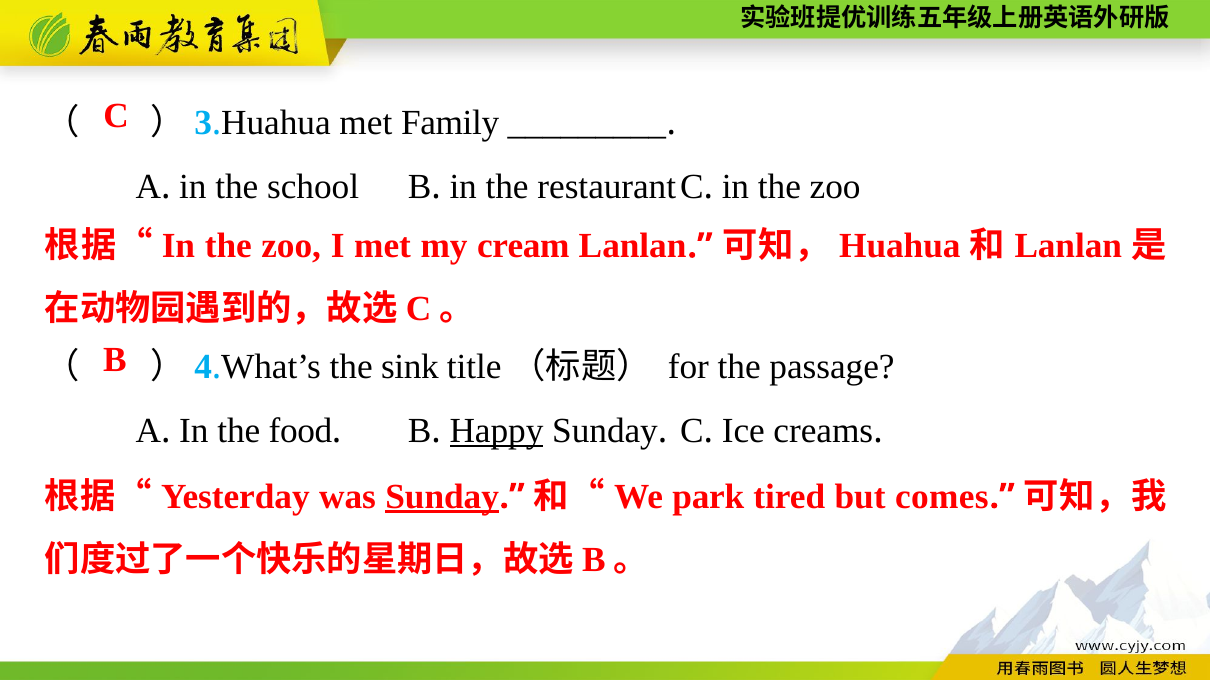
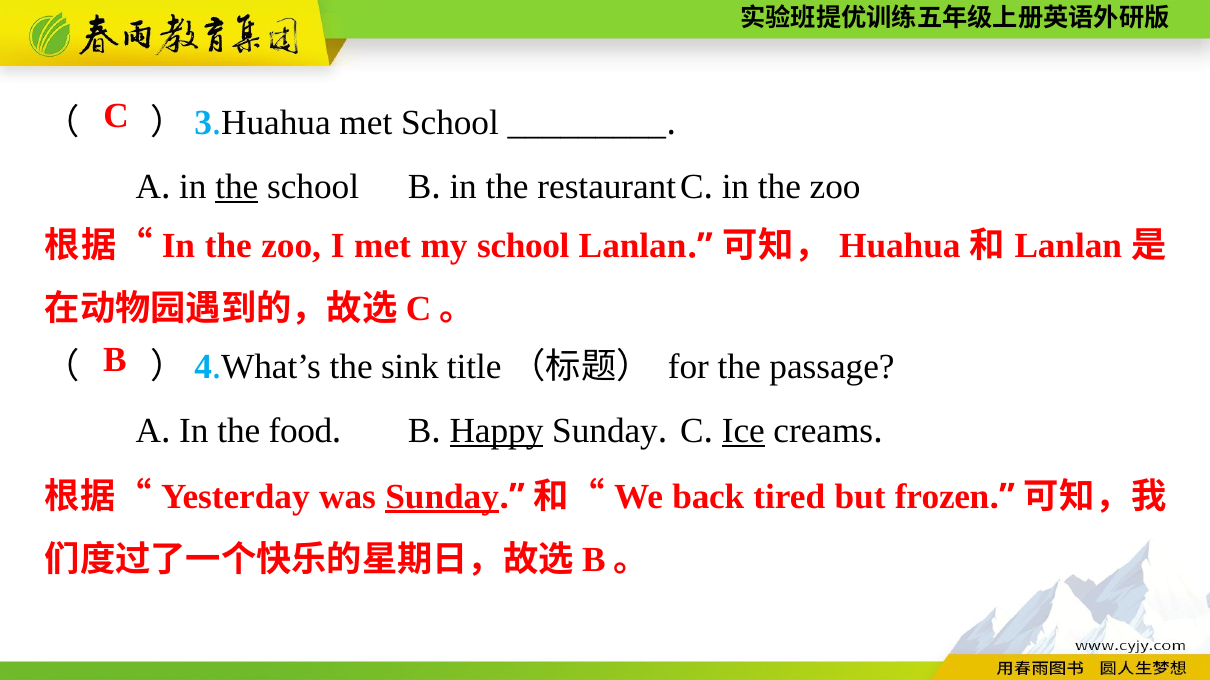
met Family: Family -> School
the at (237, 187) underline: none -> present
my cream: cream -> school
Ice underline: none -> present
park: park -> back
comes: comes -> frozen
